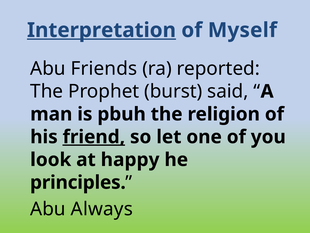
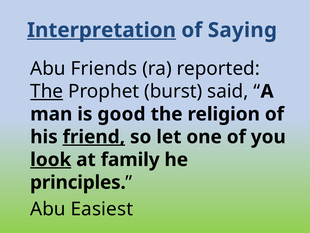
Myself: Myself -> Saying
The at (47, 91) underline: none -> present
pbuh: pbuh -> good
look underline: none -> present
happy: happy -> family
Always: Always -> Easiest
